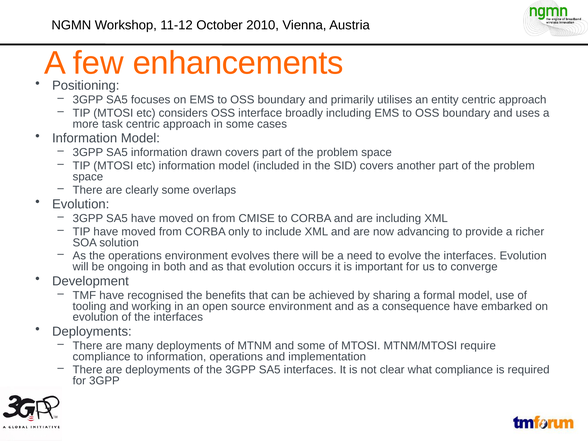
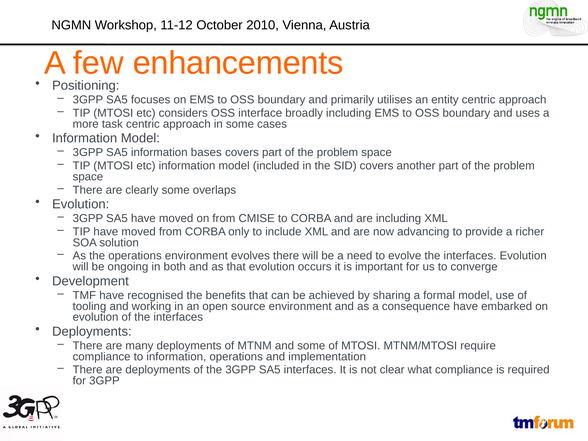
drawn: drawn -> bases
